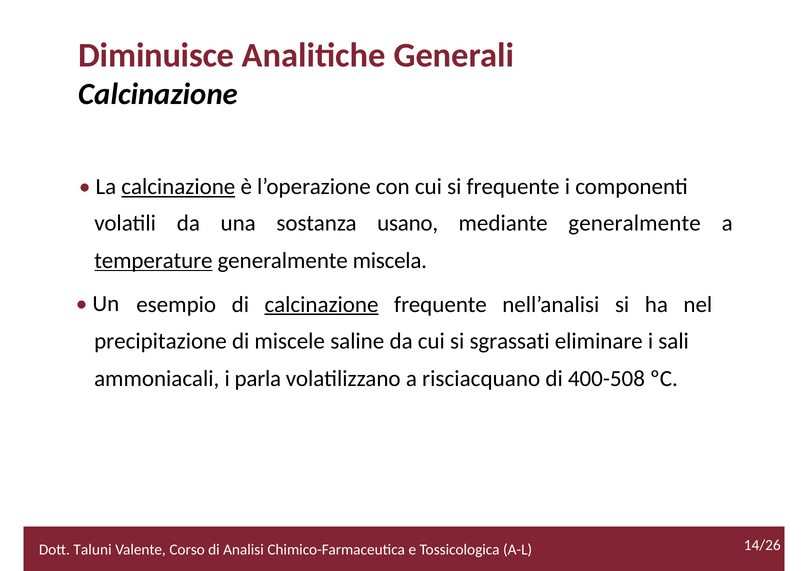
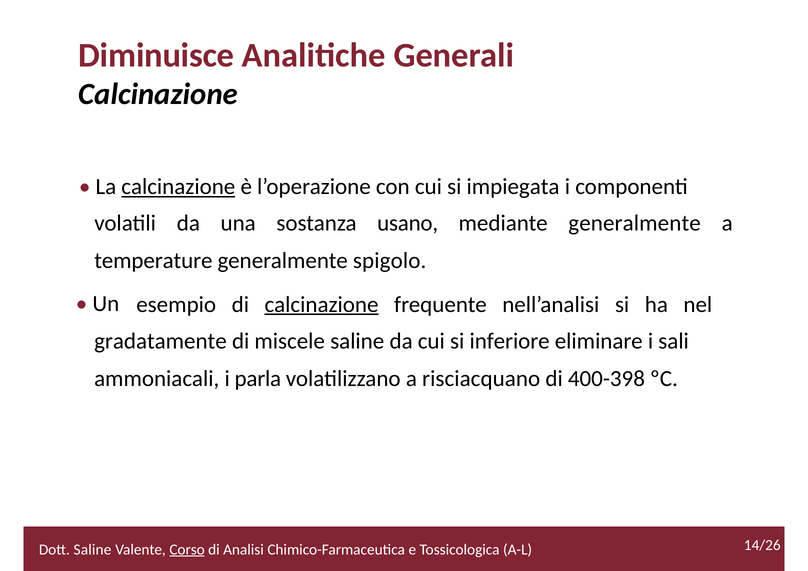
si frequente: frequente -> impiegata
temperature underline: present -> none
miscela: miscela -> spigolo
precipitazione: precipitazione -> gradatamente
sgrassati: sgrassati -> inferiore
400-508: 400-508 -> 400-398
Dott Taluni: Taluni -> Saline
Corso underline: none -> present
